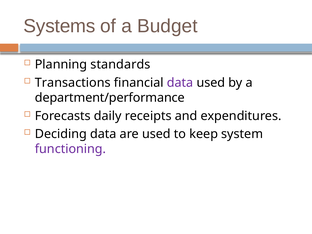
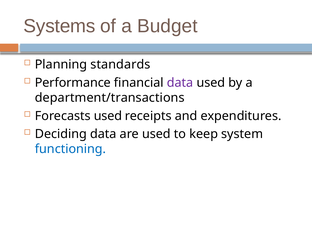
Transactions: Transactions -> Performance
department/performance: department/performance -> department/transactions
Forecasts daily: daily -> used
functioning colour: purple -> blue
